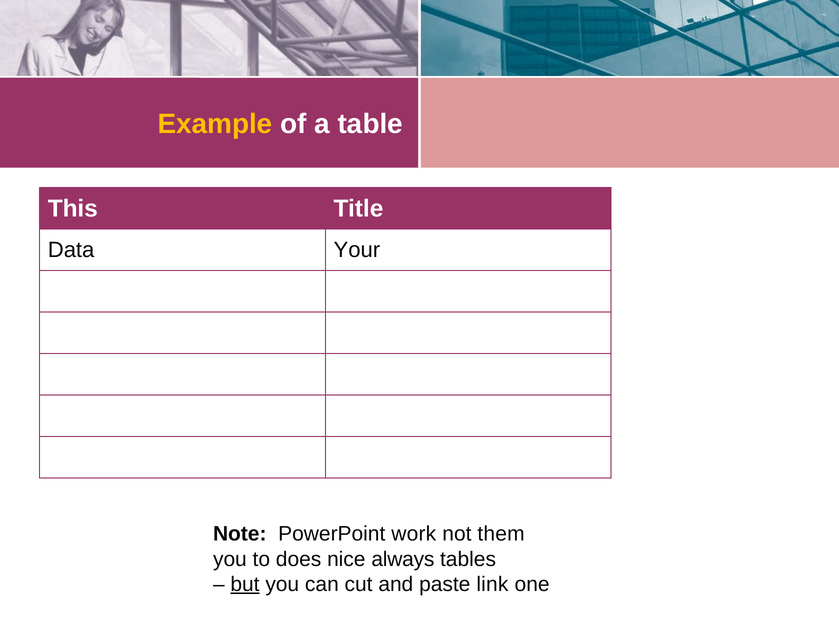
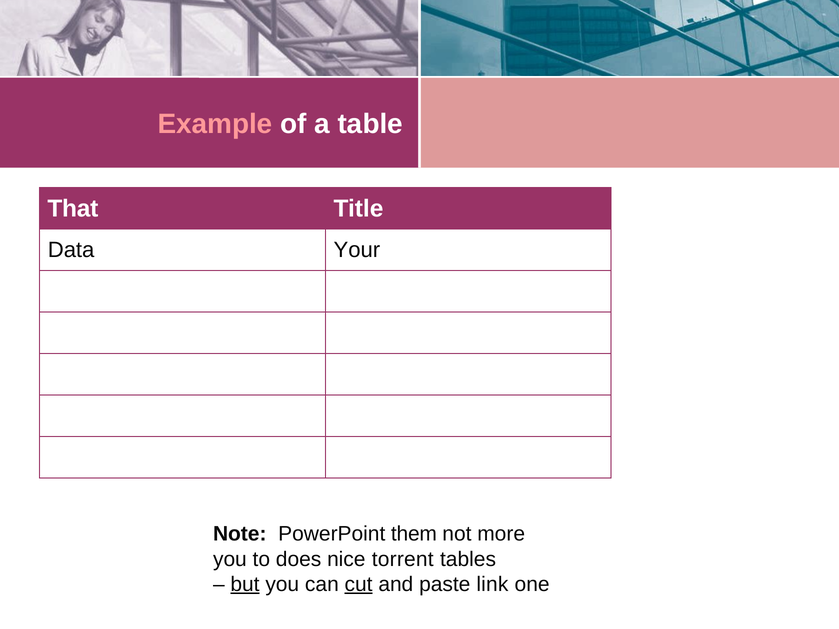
Example colour: yellow -> pink
This: This -> That
work: work -> them
them: them -> more
always: always -> torrent
cut underline: none -> present
